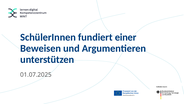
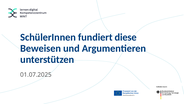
einer: einer -> diese
